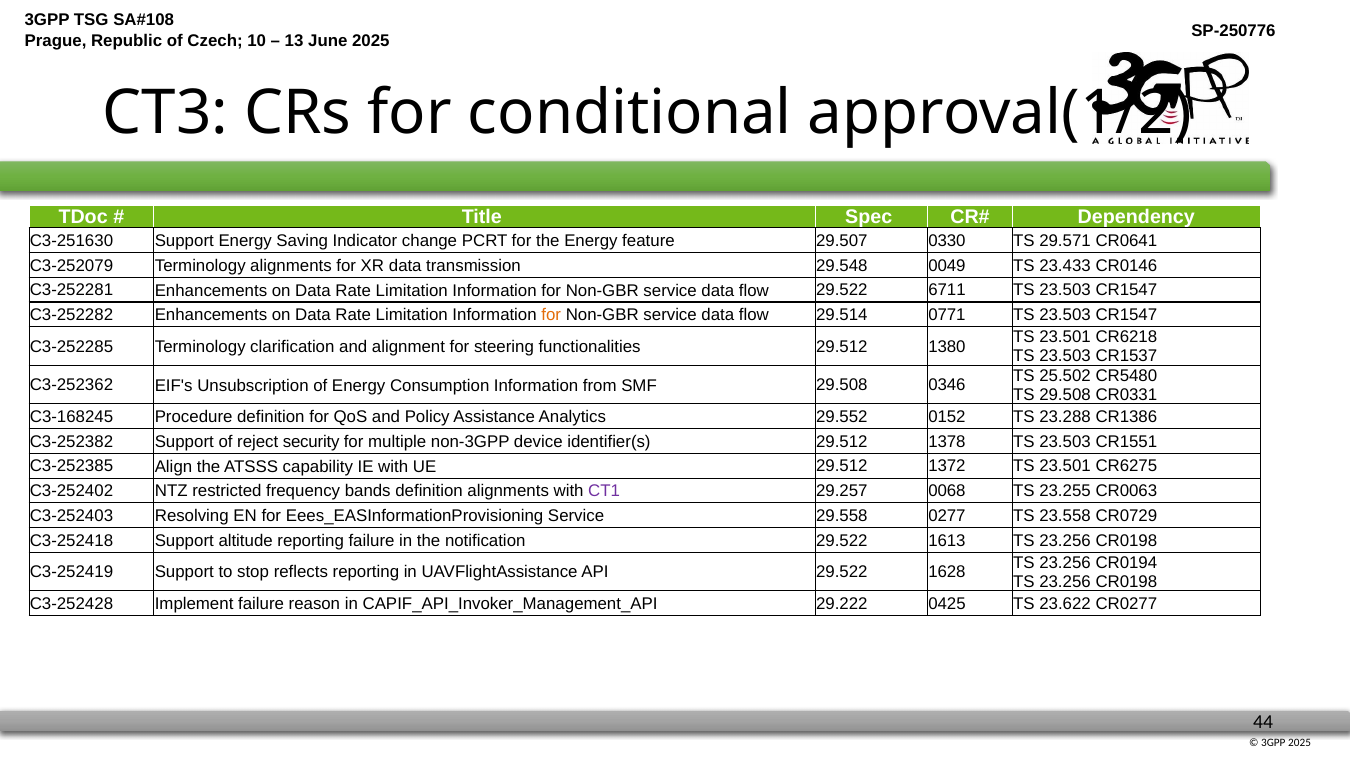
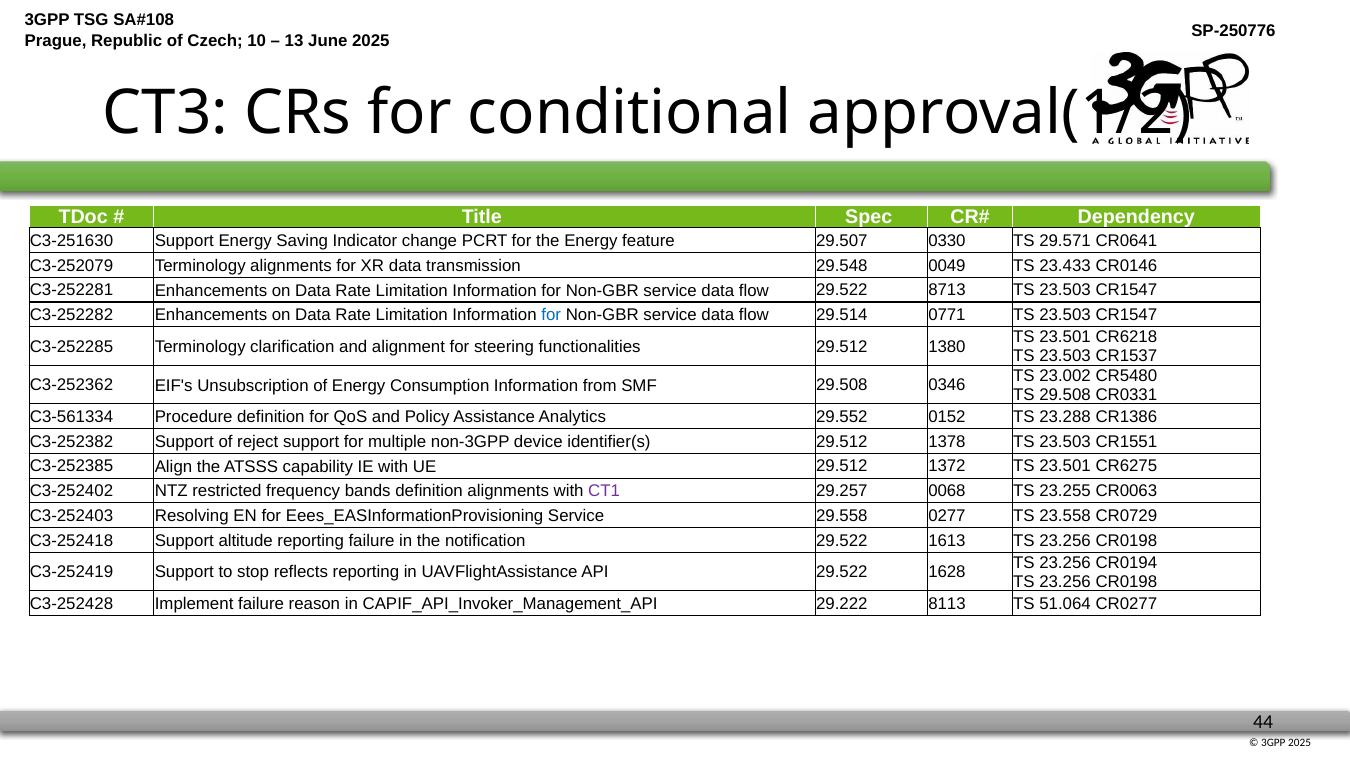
6711: 6711 -> 8713
for at (551, 315) colour: orange -> blue
25.502: 25.502 -> 23.002
C3-168245: C3-168245 -> C3-561334
reject security: security -> support
0425: 0425 -> 8113
23.622: 23.622 -> 51.064
